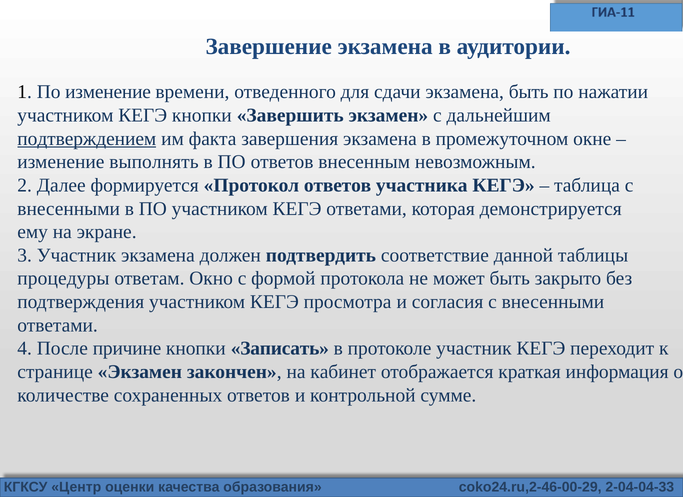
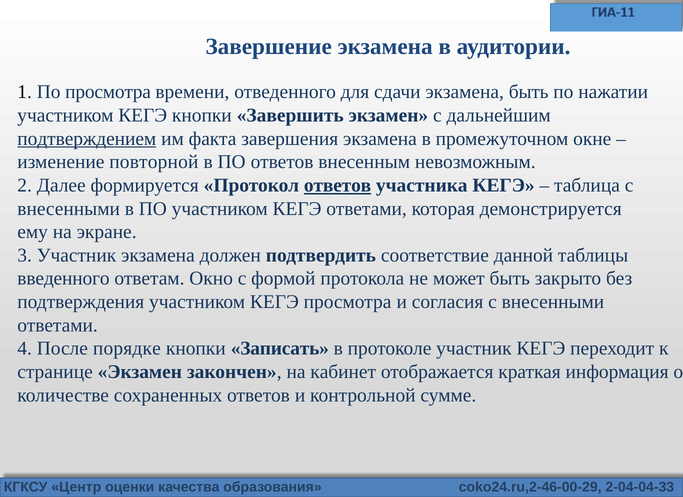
По изменение: изменение -> просмотра
выполнять: выполнять -> повторной
ответов at (338, 185) underline: none -> present
процедуры: процедуры -> введенного
причине: причине -> порядке
